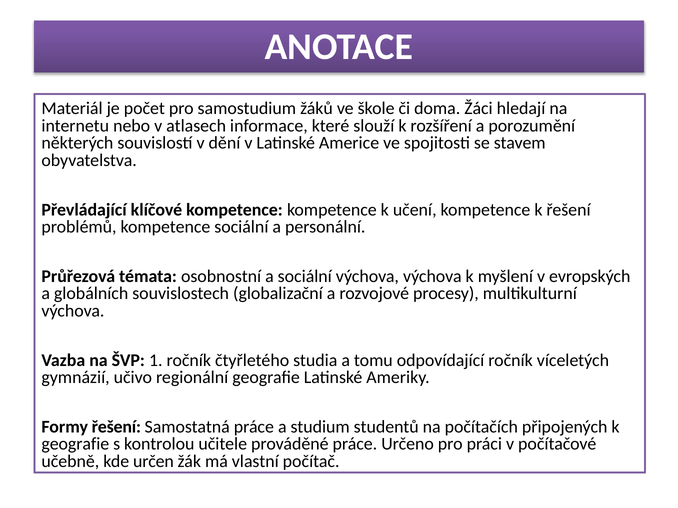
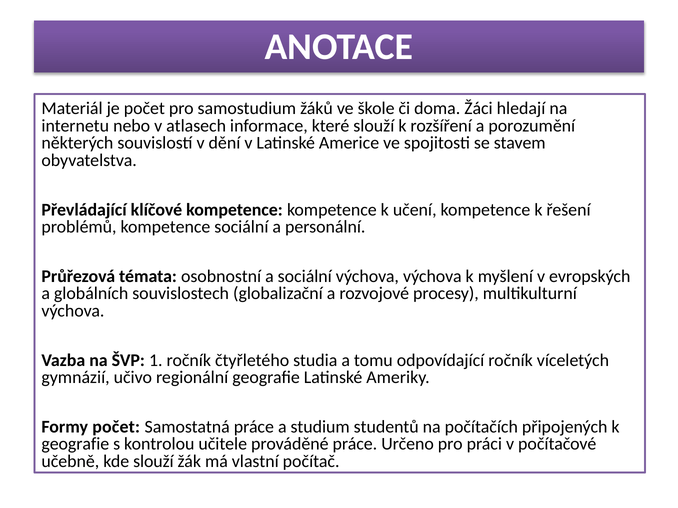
Formy řešení: řešení -> počet
kde určen: určen -> slouží
